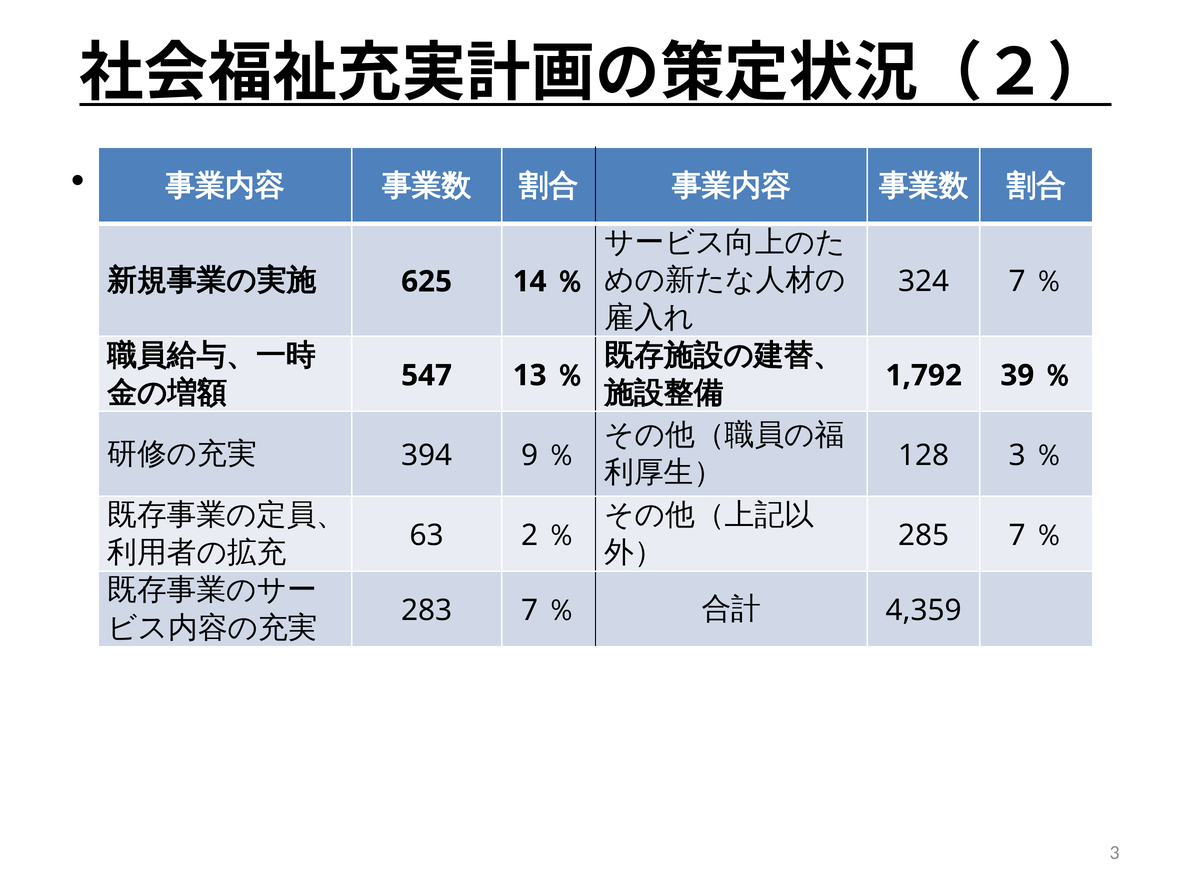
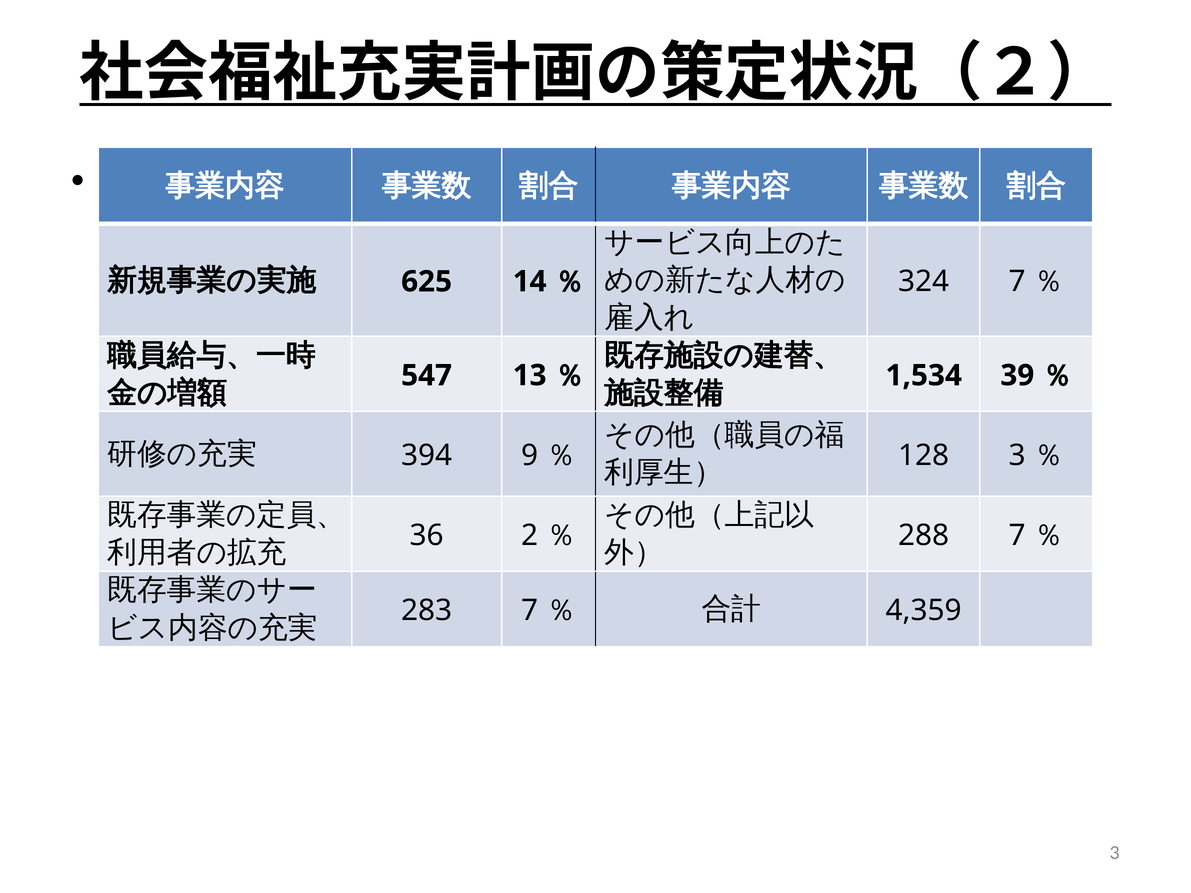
1,792: 1,792 -> 1,534
63: 63 -> 36
285: 285 -> 288
